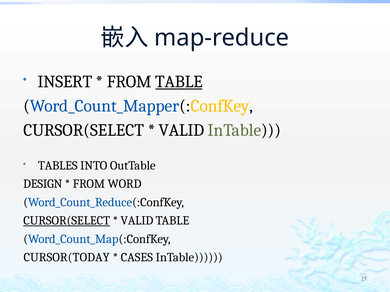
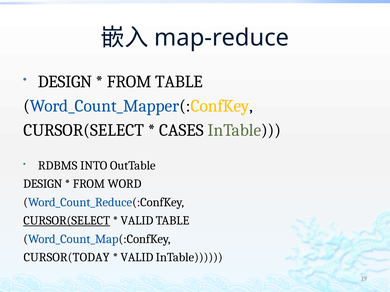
INSERT at (65, 82): INSERT -> DESIGN
TABLE at (179, 82) underline: present -> none
VALID at (181, 130): VALID -> CASES
TABLES: TABLES -> RDBMS
CASES at (137, 258): CASES -> VALID
